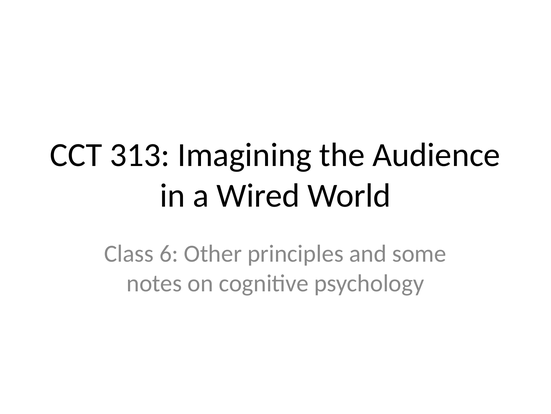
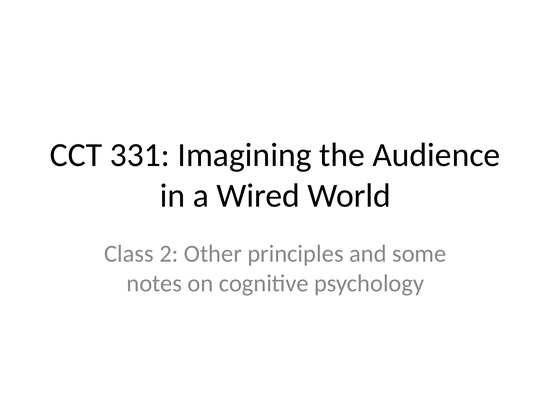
313: 313 -> 331
6: 6 -> 2
